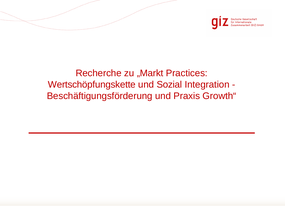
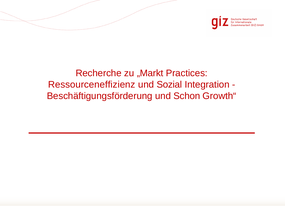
Wertschöpfungskette: Wertschöpfungskette -> Ressourceneffizienz
Praxis: Praxis -> Schon
